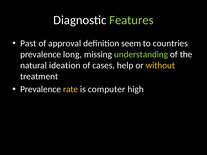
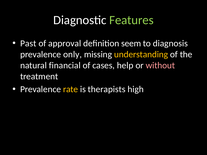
countries: countries -> diagnosis
long: long -> only
understanding colour: light green -> yellow
ideation: ideation -> financial
without colour: yellow -> pink
computer: computer -> therapists
